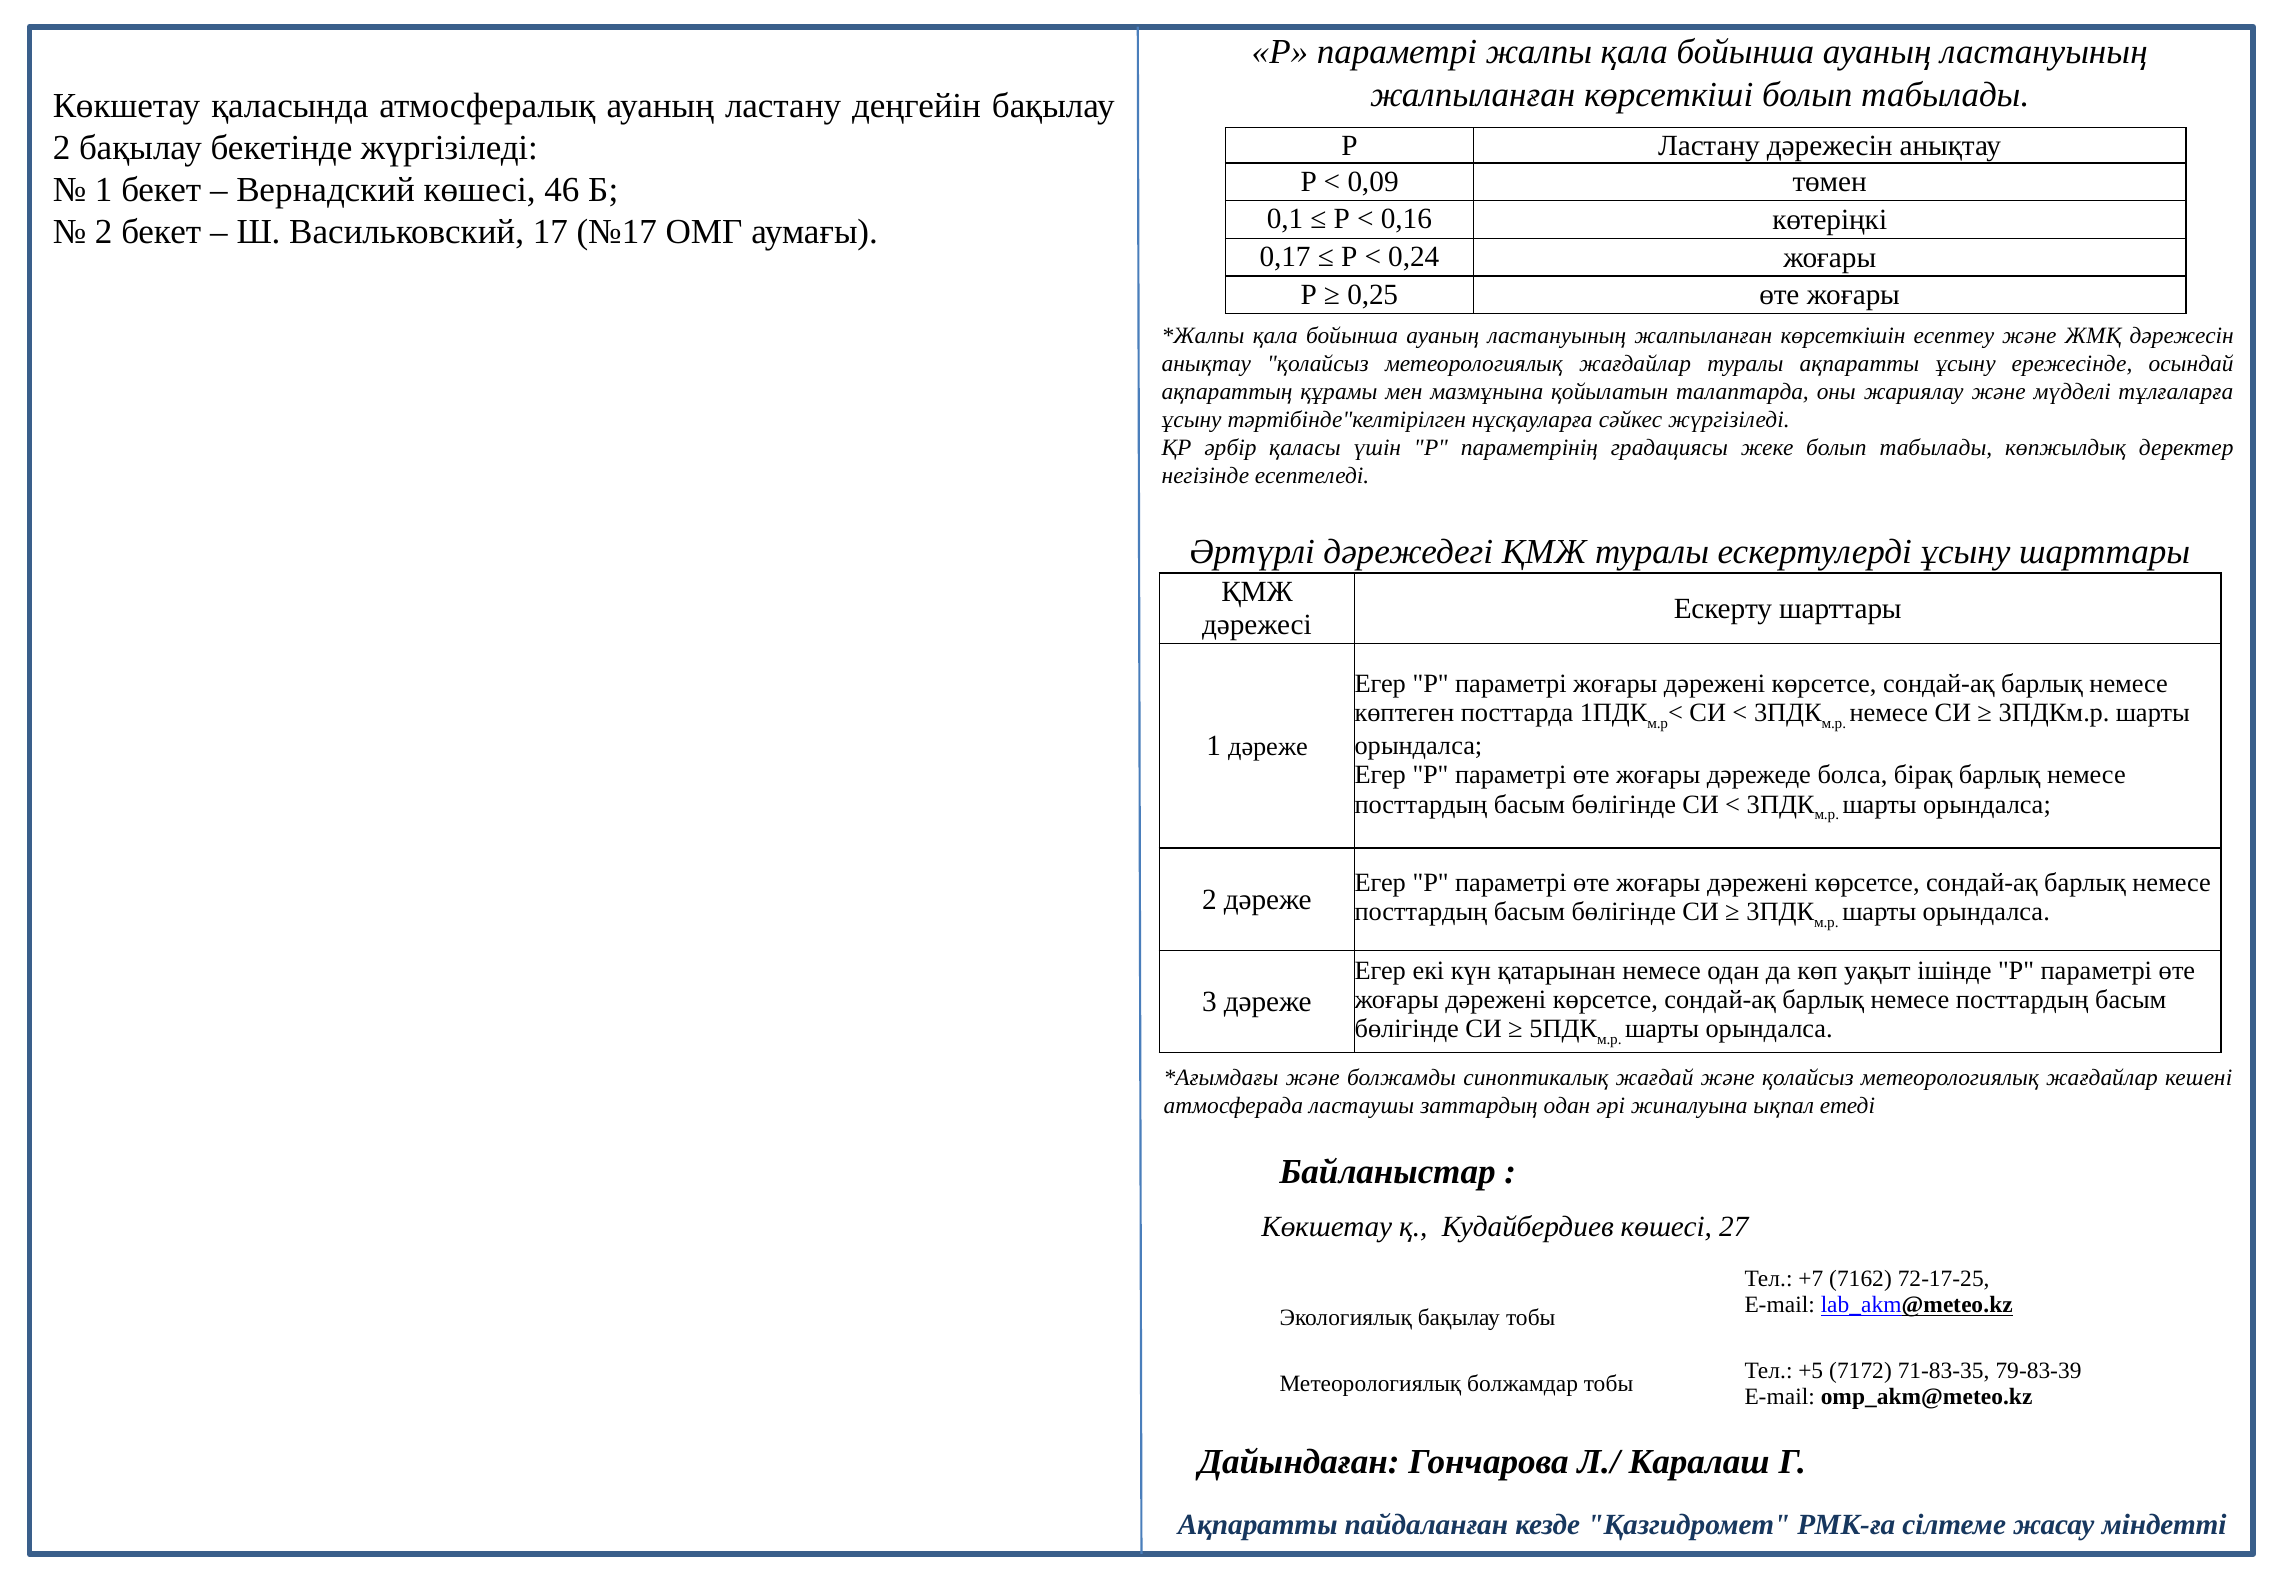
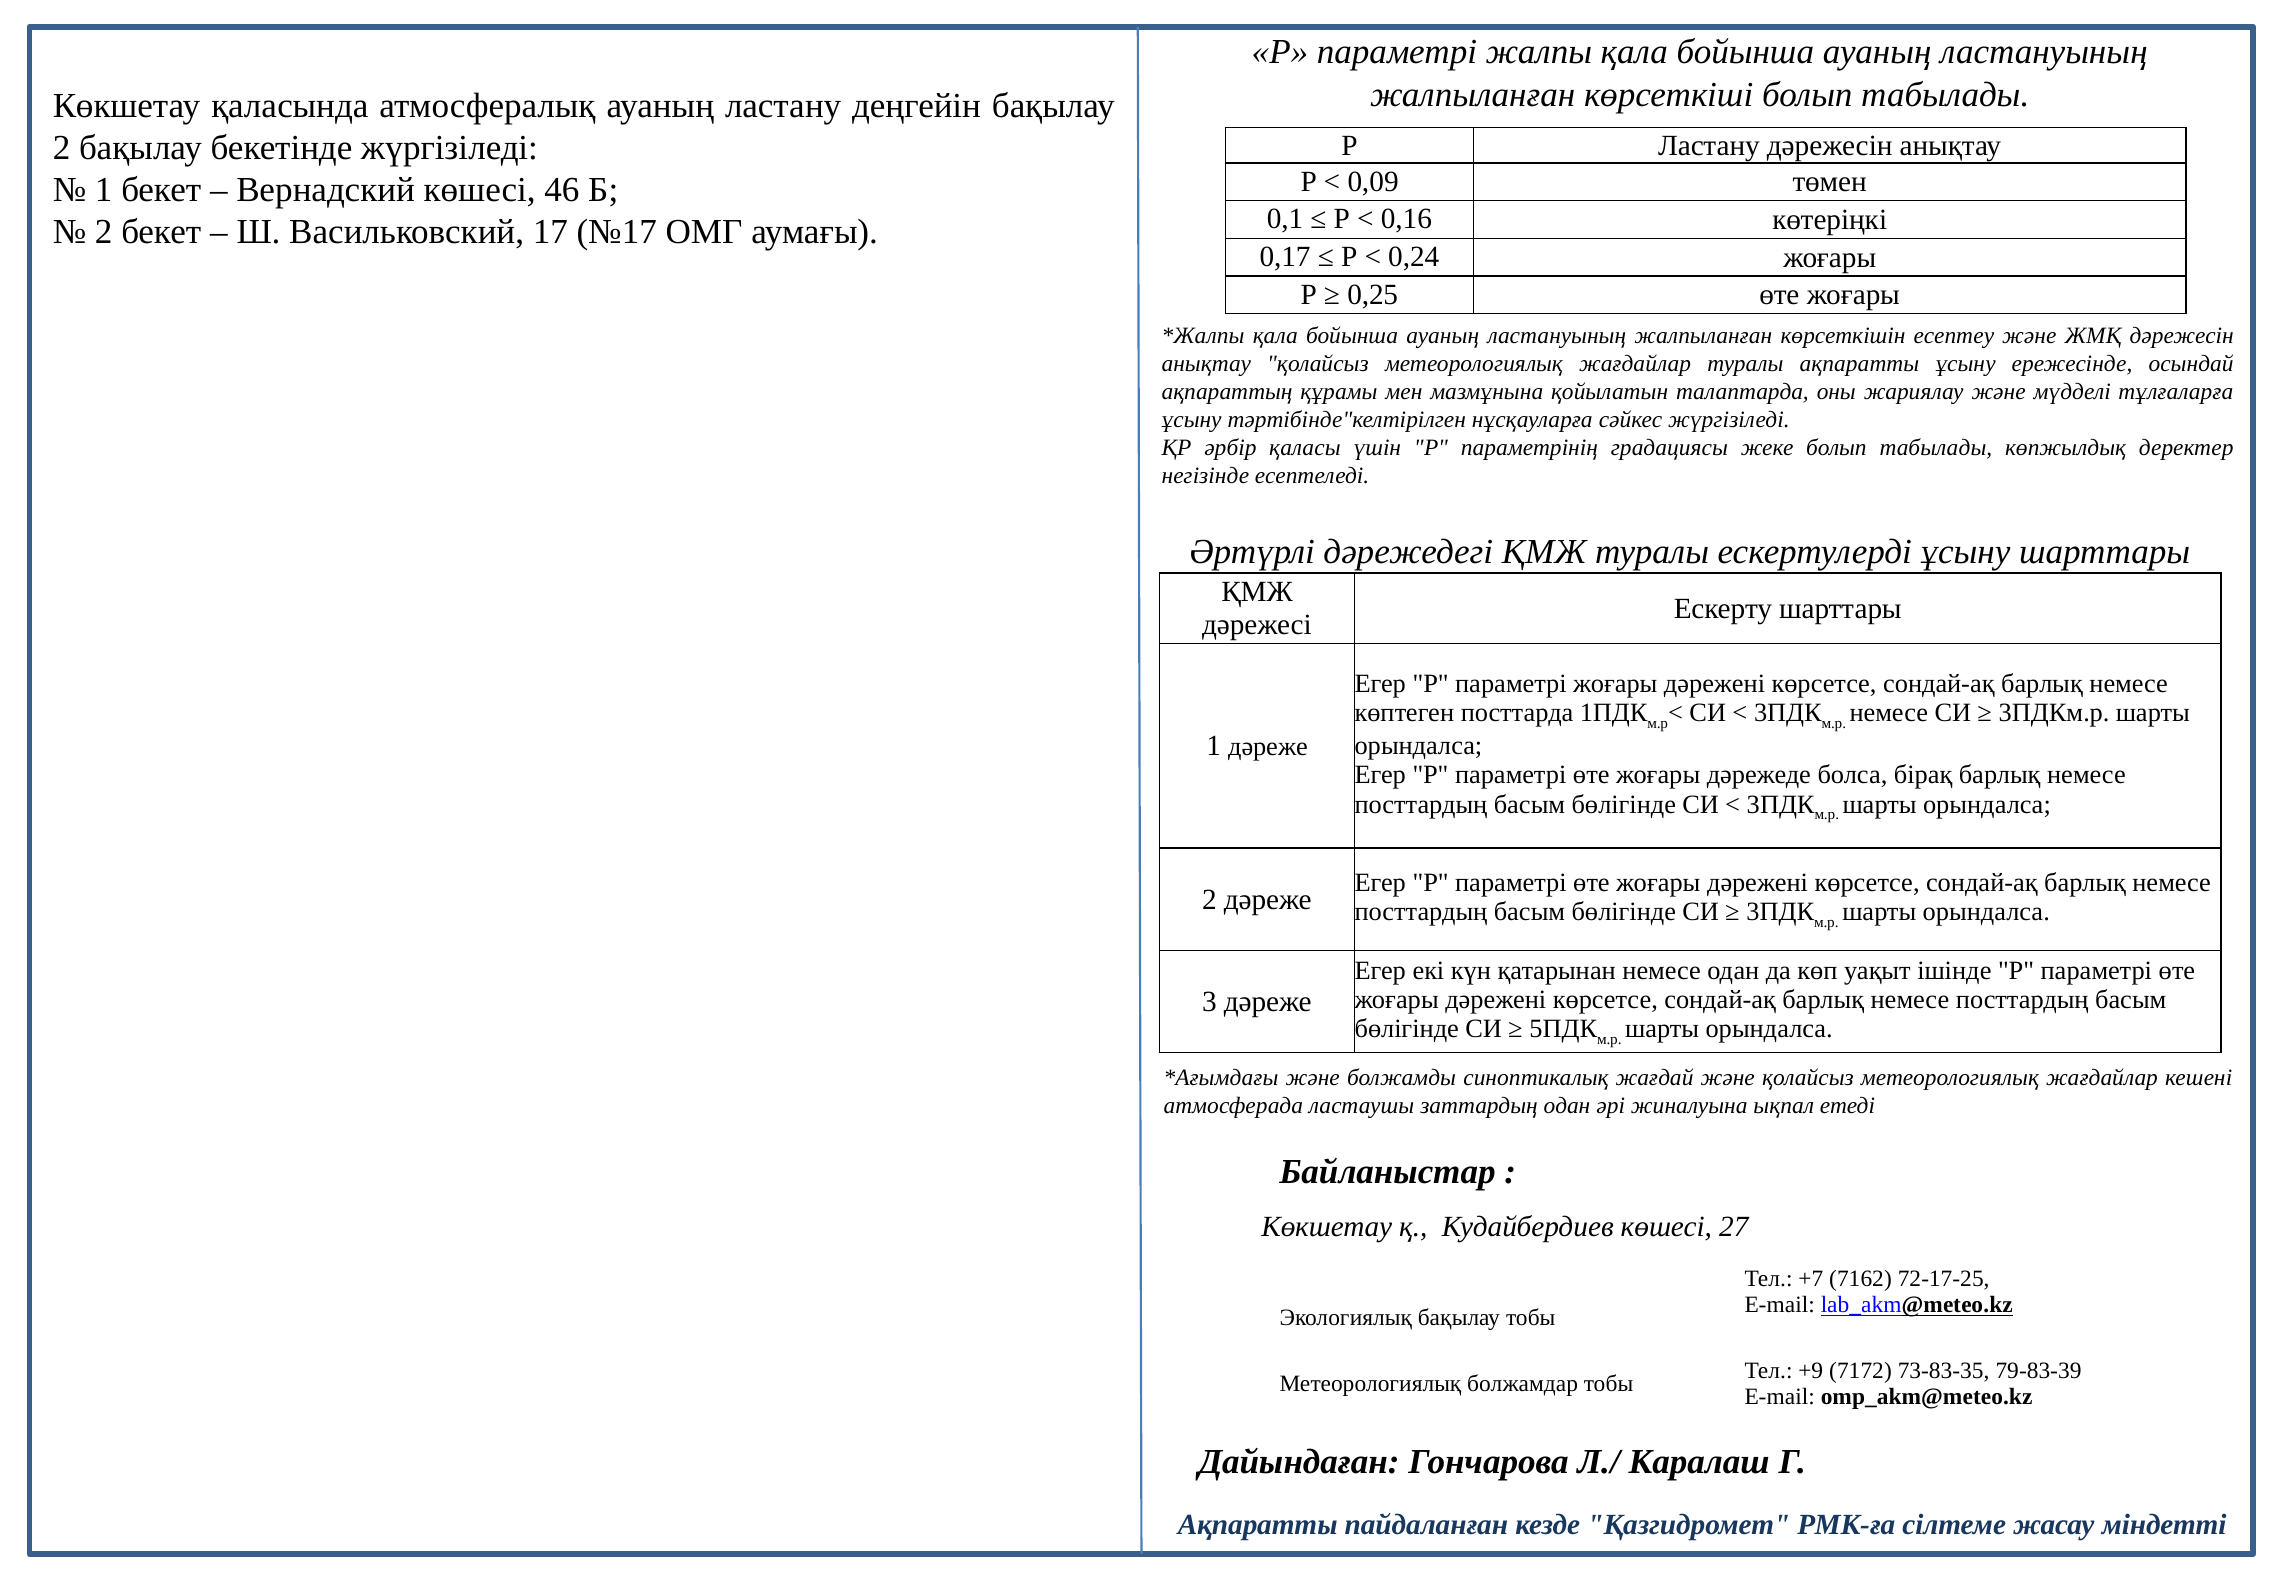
+5: +5 -> +9
71-83-35: 71-83-35 -> 73-83-35
